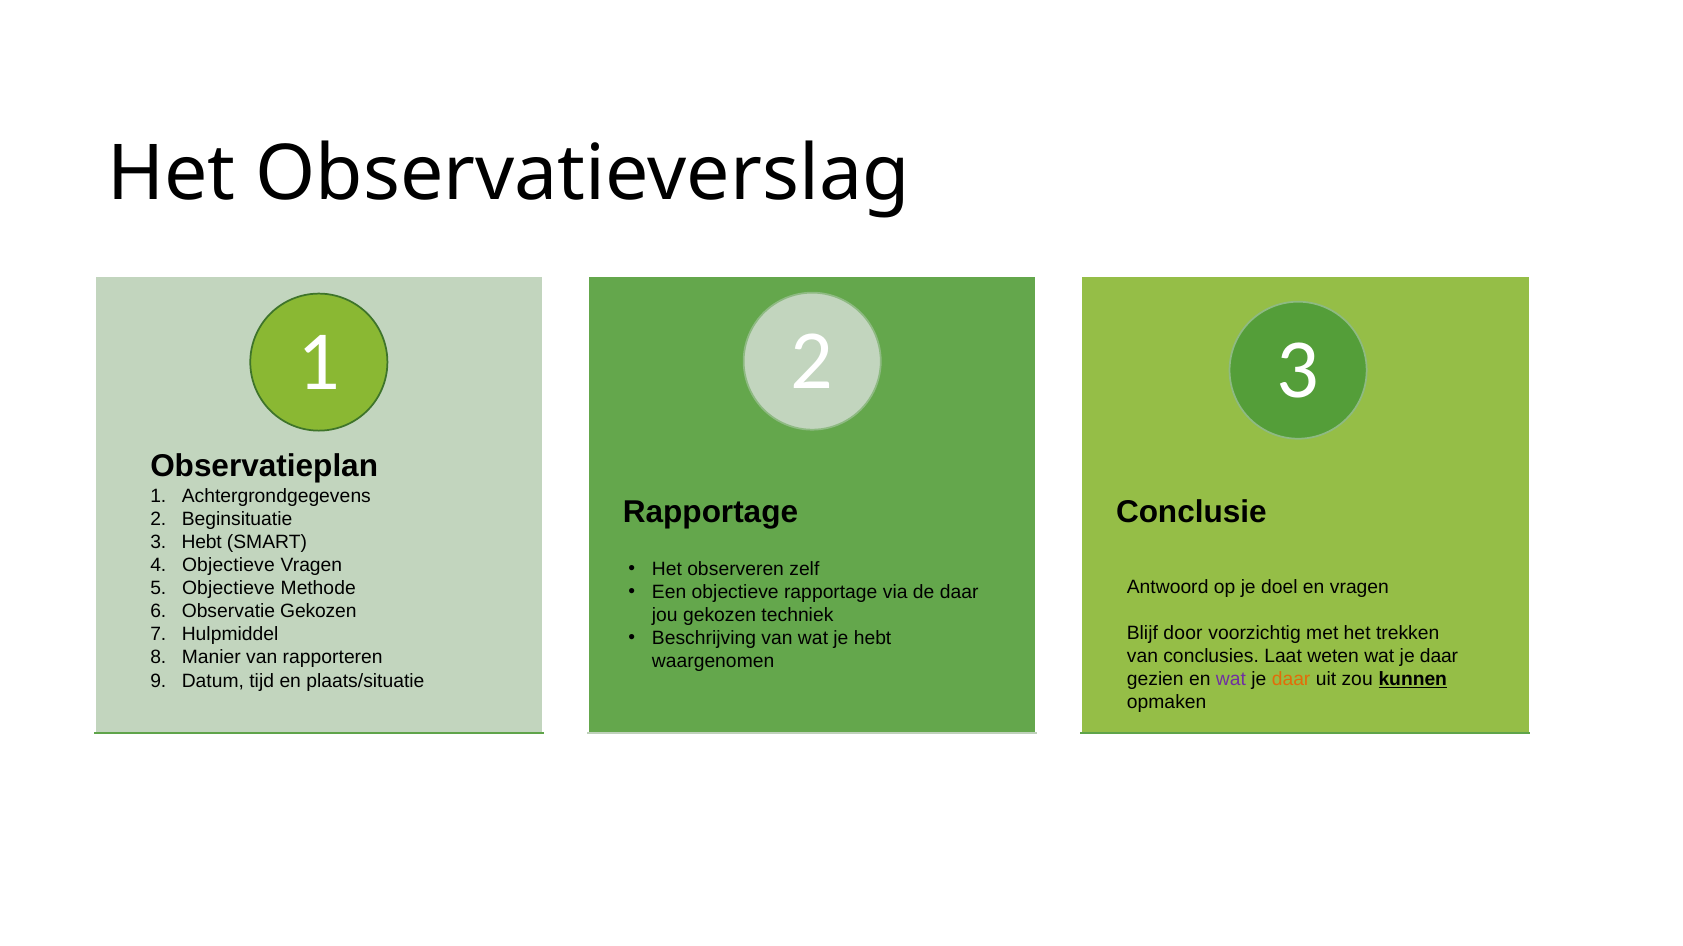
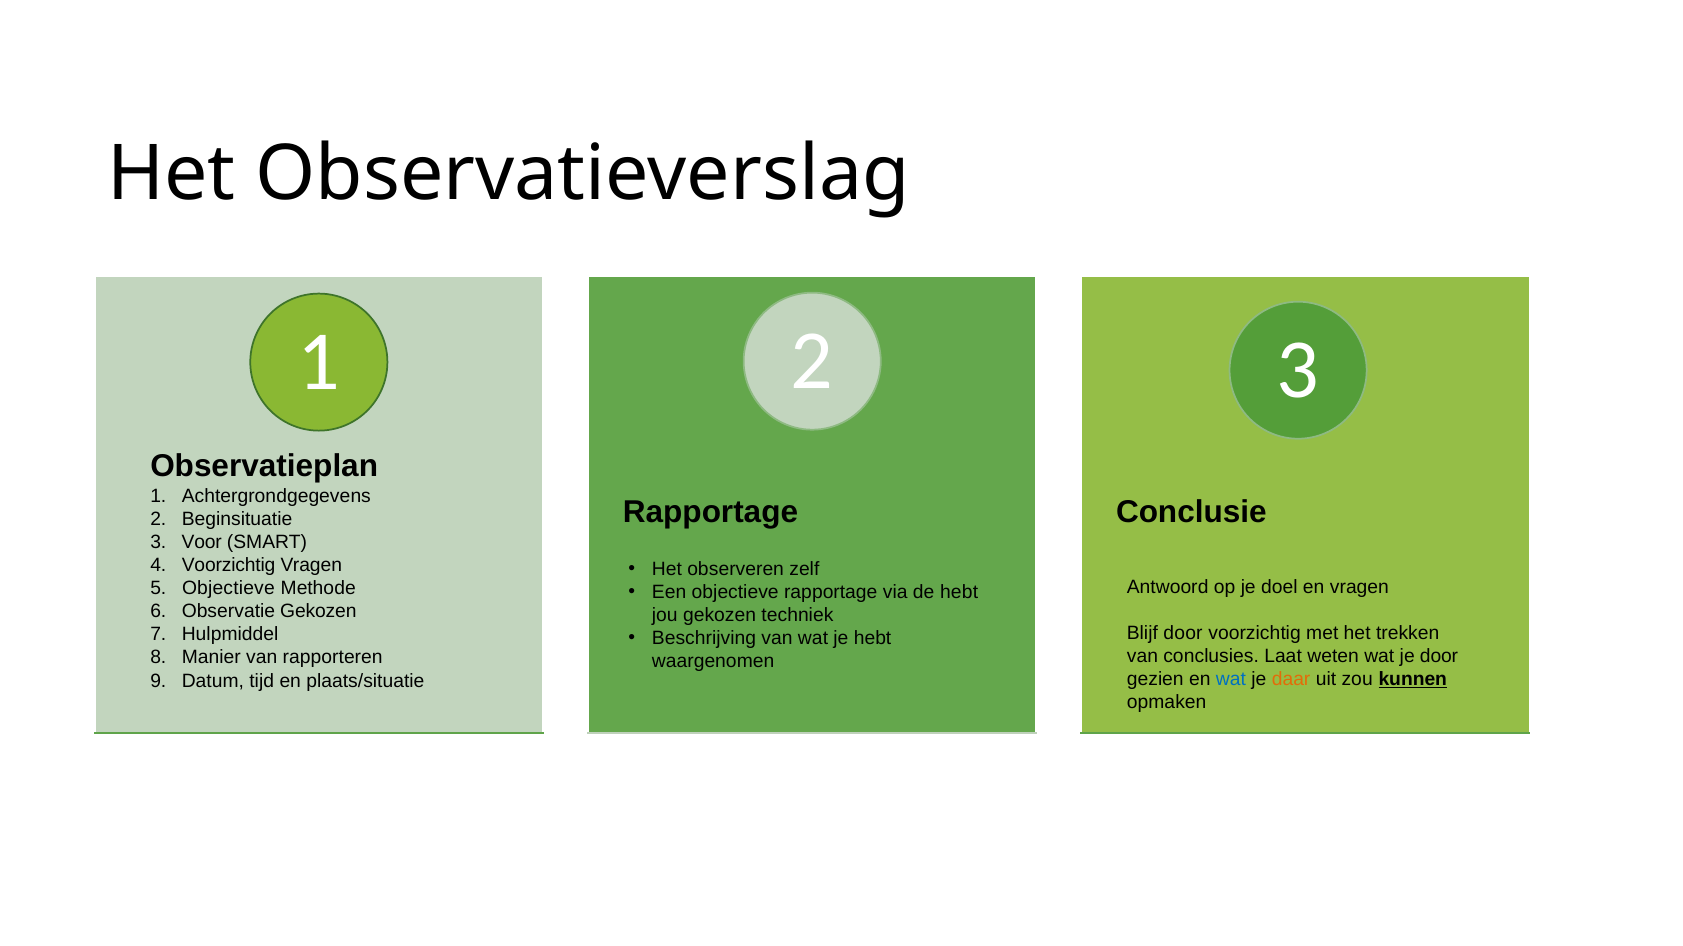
Hebt at (202, 542): Hebt -> Voor
Objectieve at (228, 565): Objectieve -> Voorzichtig
de daar: daar -> hebt
weten wat je daar: daar -> door
wat at (1231, 680) colour: purple -> blue
